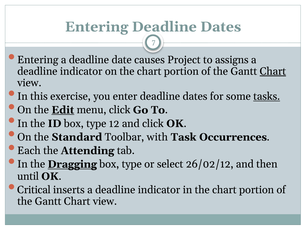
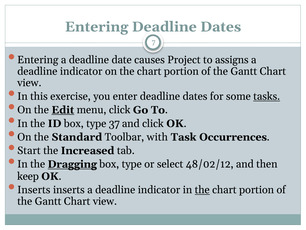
Chart at (273, 71) underline: present -> none
12: 12 -> 37
Each: Each -> Start
Attending: Attending -> Increased
26/02/12: 26/02/12 -> 48/02/12
until: until -> keep
Critical at (34, 189): Critical -> Inserts
the at (202, 189) underline: none -> present
